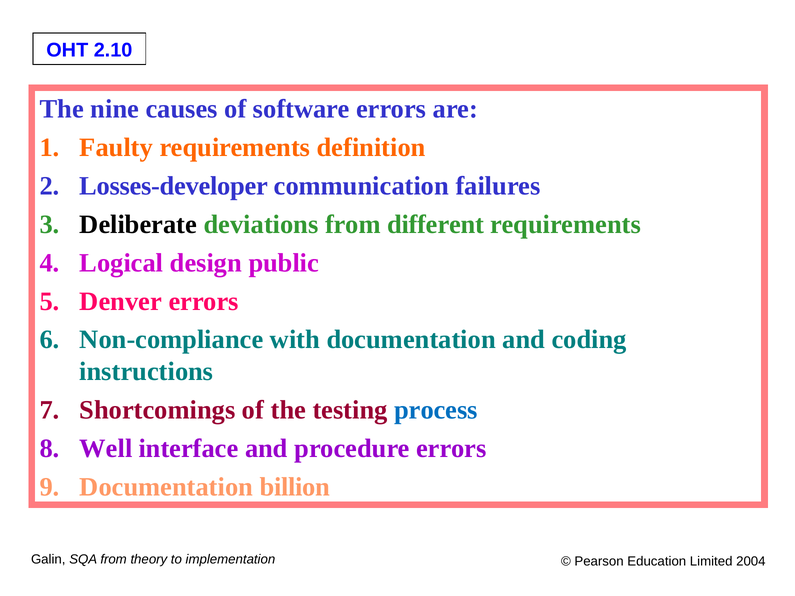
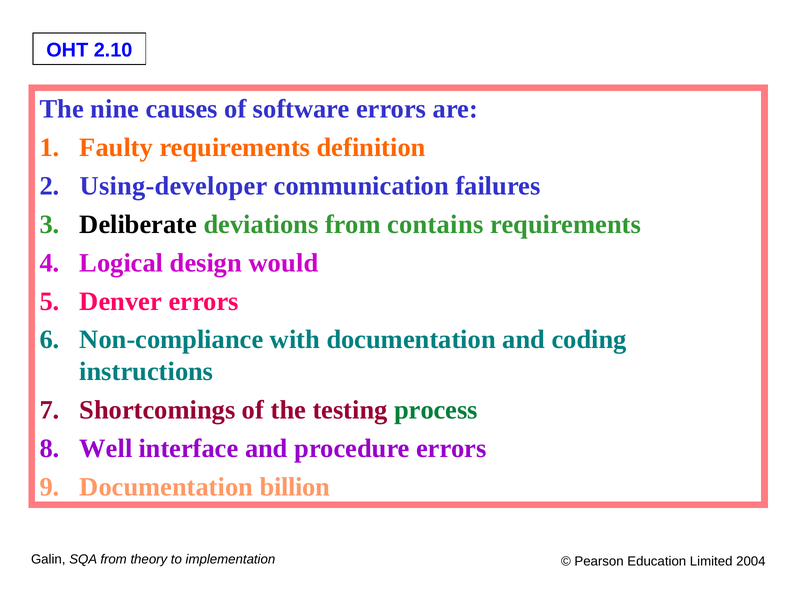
Losses-developer: Losses-developer -> Using-developer
different: different -> contains
public: public -> would
process colour: blue -> green
